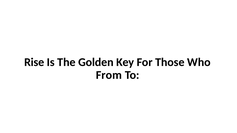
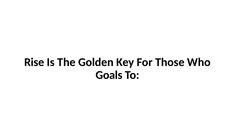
From: From -> Goals
